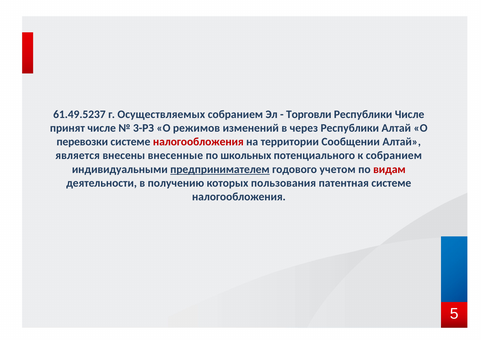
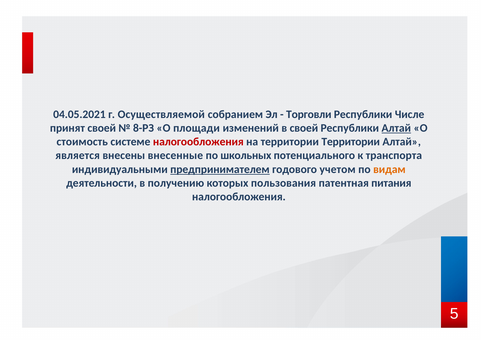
61.49.5237: 61.49.5237 -> 04.05.2021
Осуществляемых: Осуществляемых -> Осуществляемой
принят числе: числе -> своей
3-РЗ: 3-РЗ -> 8-РЗ
режимов: режимов -> площади
в через: через -> своей
Алтай at (396, 128) underline: none -> present
перевозки: перевозки -> стоимость
территории Сообщении: Сообщении -> Территории
к собранием: собранием -> транспорта
видам colour: red -> orange
патентная системе: системе -> питания
